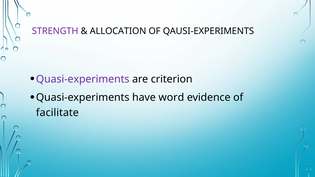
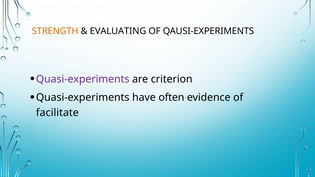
STRENGTH colour: purple -> orange
ALLOCATION: ALLOCATION -> EVALUATING
word: word -> often
